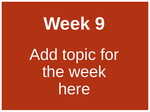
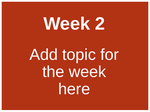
9: 9 -> 2
